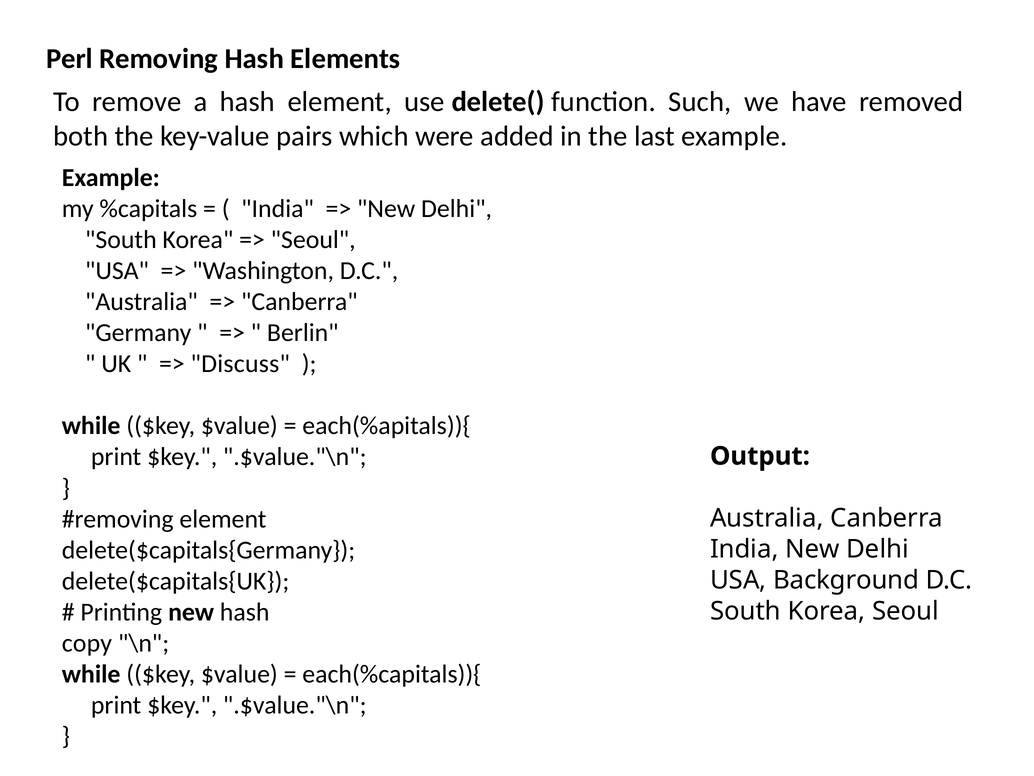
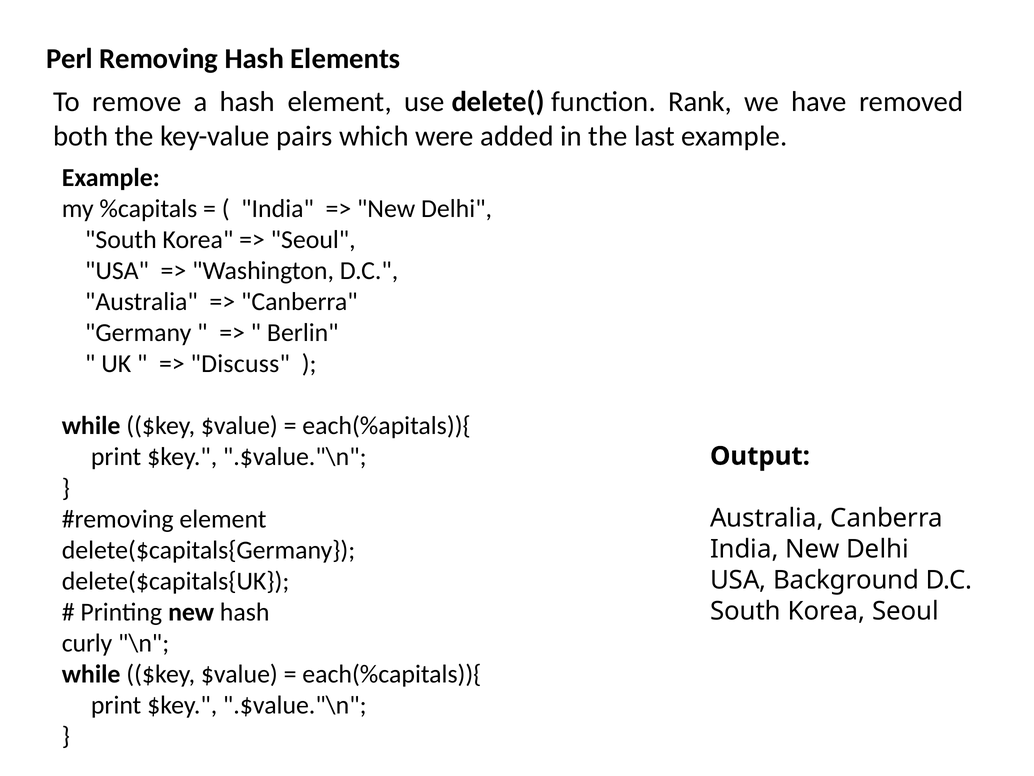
Such: Such -> Rank
copy: copy -> curly
